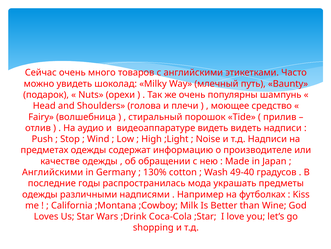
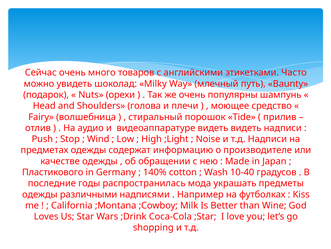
Английскими at (53, 172): Английскими -> Пластикового
130%: 130% -> 140%
49-40: 49-40 -> 10-40
